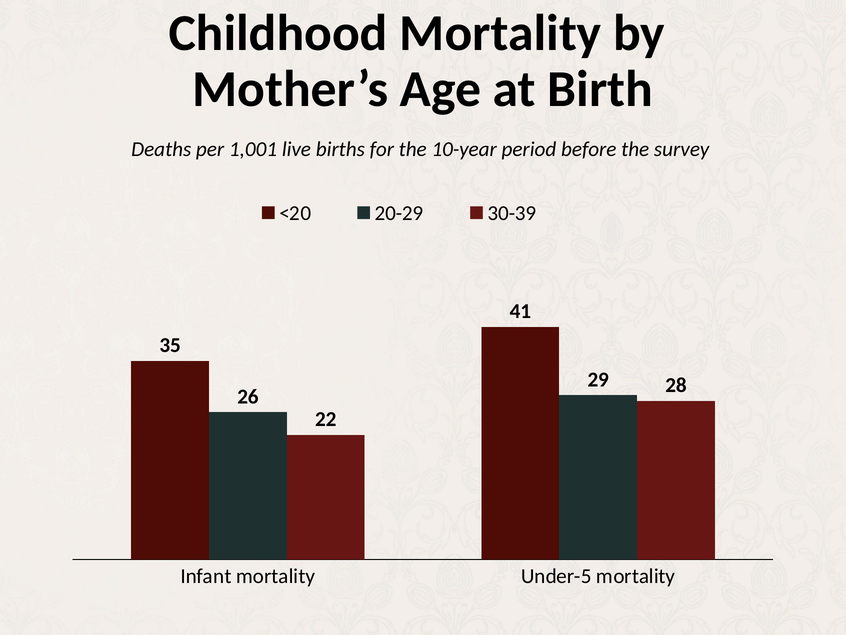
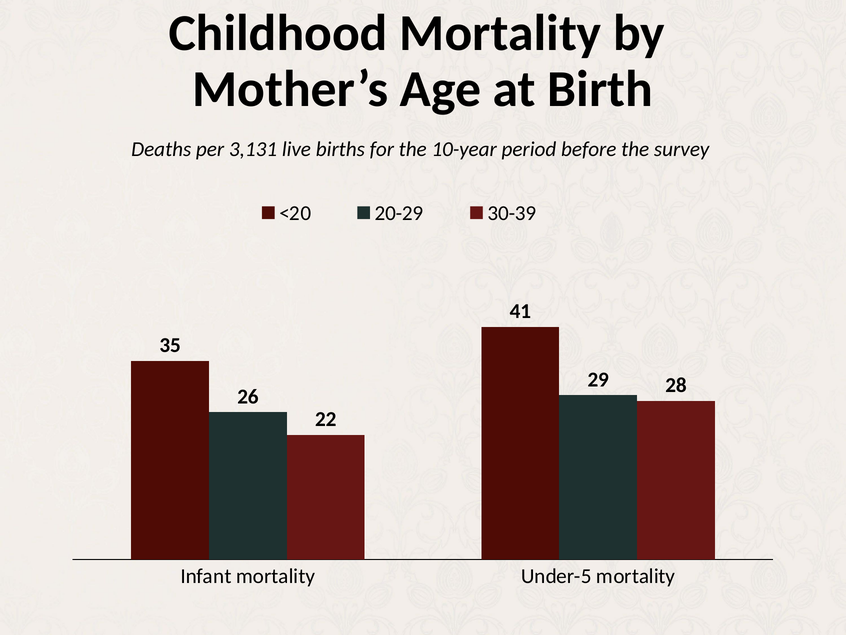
1,001: 1,001 -> 3,131
